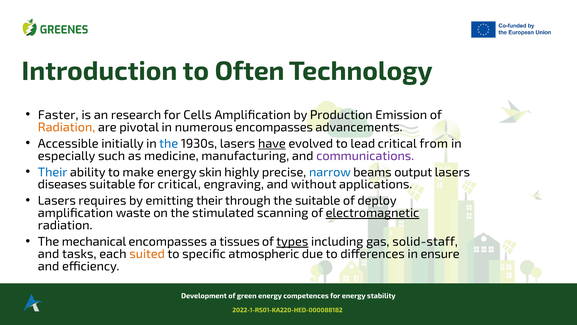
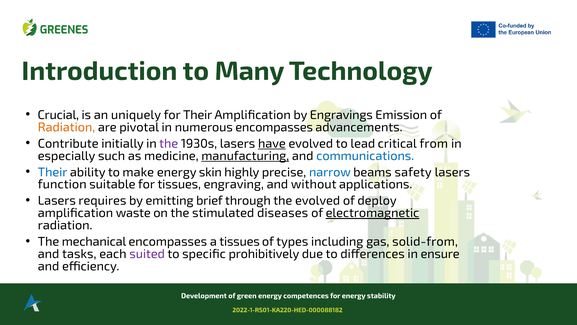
Often: Often -> Many
Faster: Faster -> Crucial
research: research -> uniquely
for Cells: Cells -> Their
Production: Production -> Engravings
Accessible: Accessible -> Contribute
the at (169, 143) colour: blue -> purple
manufacturing underline: none -> present
communications colour: purple -> blue
output: output -> safety
diseases: diseases -> function
for critical: critical -> tissues
emitting their: their -> brief
the suitable: suitable -> evolved
scanning: scanning -> diseases
types underline: present -> none
solid-staff: solid-staff -> solid-from
suited colour: orange -> purple
atmospheric: atmospheric -> prohibitively
